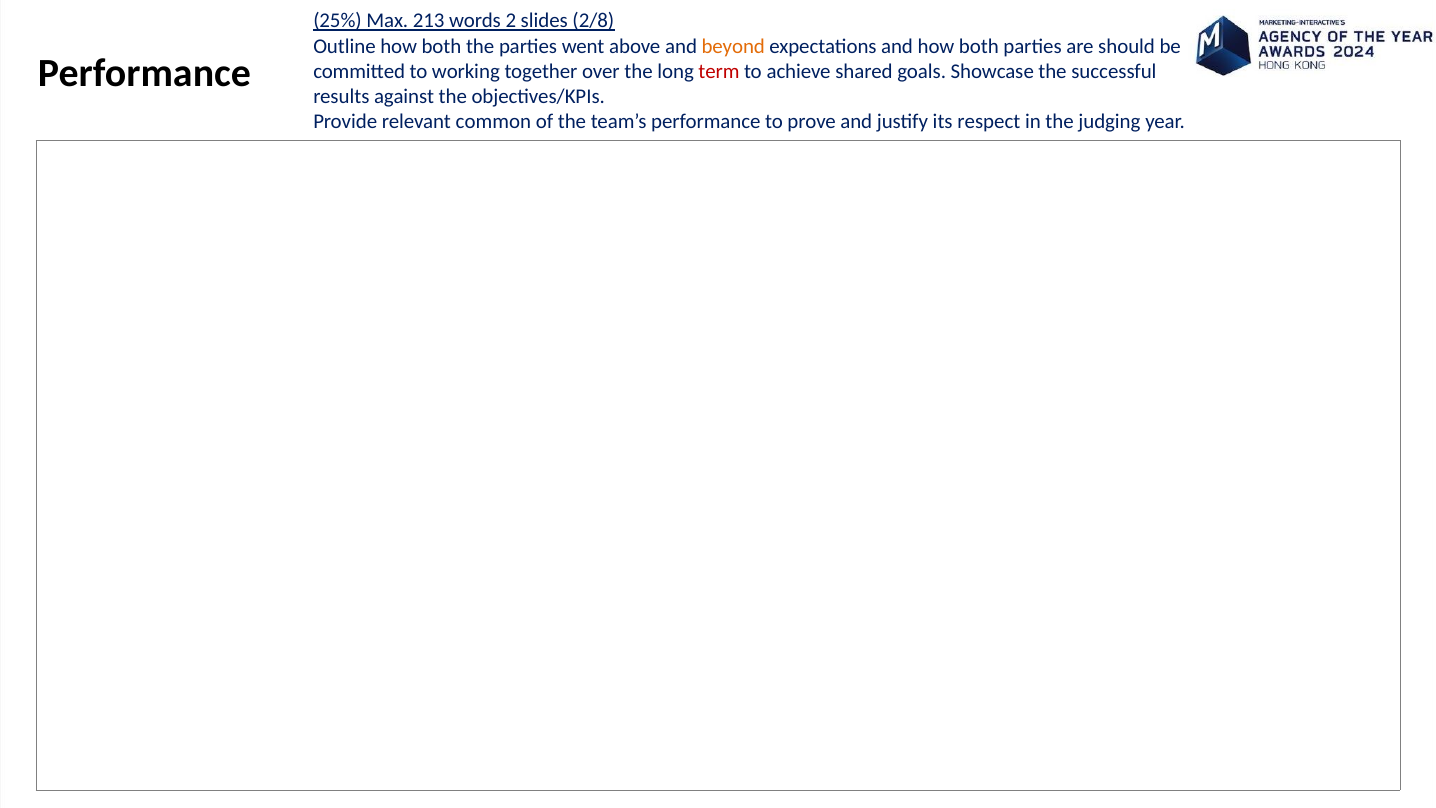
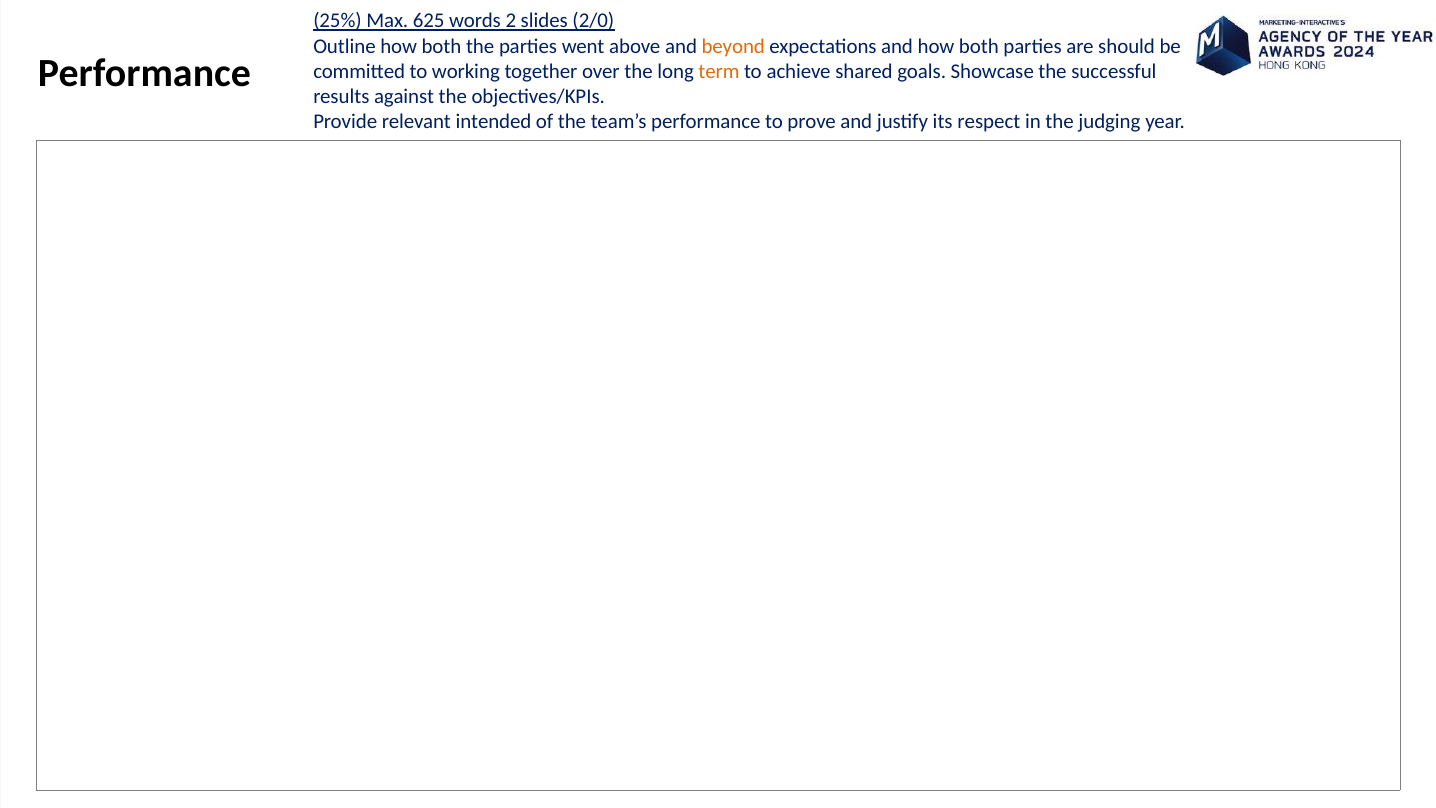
213: 213 -> 625
2/8: 2/8 -> 2/0
term colour: red -> orange
common: common -> intended
